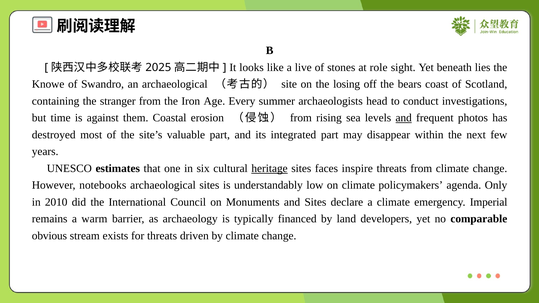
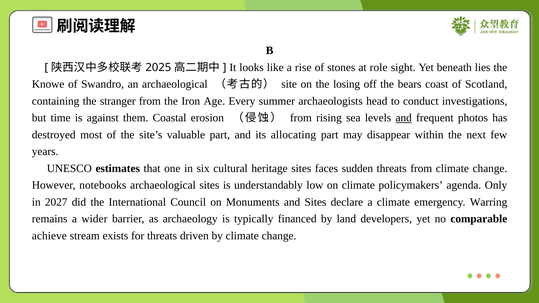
live: live -> rise
integrated: integrated -> allocating
heritage underline: present -> none
inspire: inspire -> sudden
2010: 2010 -> 2027
Imperial: Imperial -> Warring
warm: warm -> wider
obvious: obvious -> achieve
